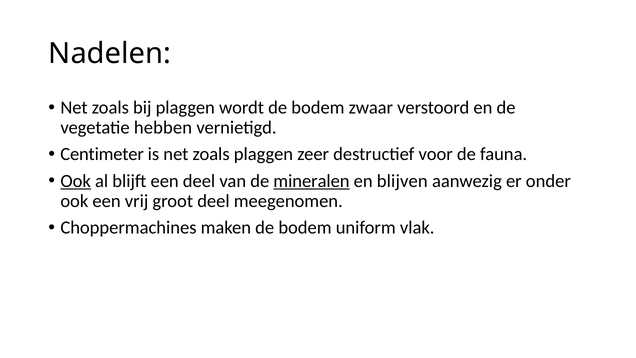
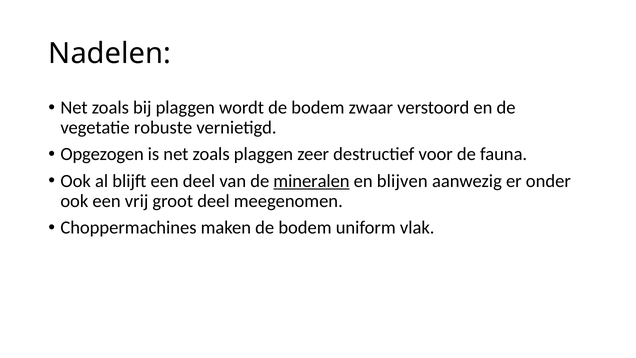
hebben: hebben -> robuste
Centimeter: Centimeter -> Opgezogen
Ook at (76, 181) underline: present -> none
